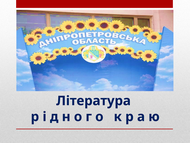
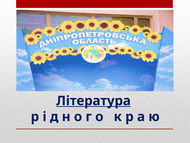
Література underline: none -> present
